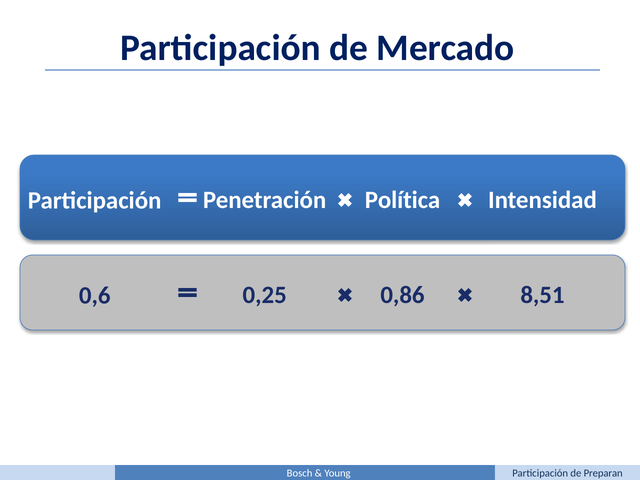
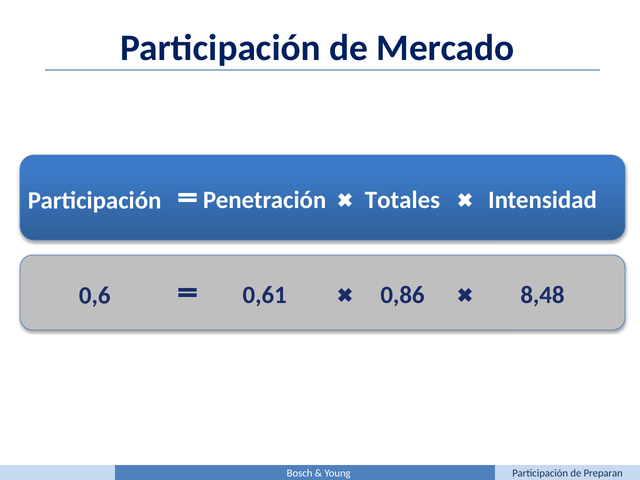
Política: Política -> Totales
0,25: 0,25 -> 0,61
8,51: 8,51 -> 8,48
